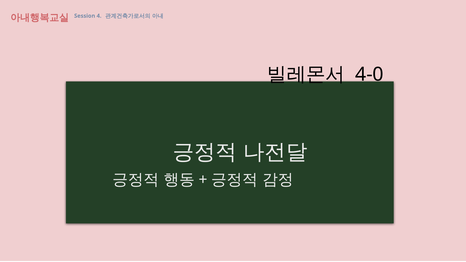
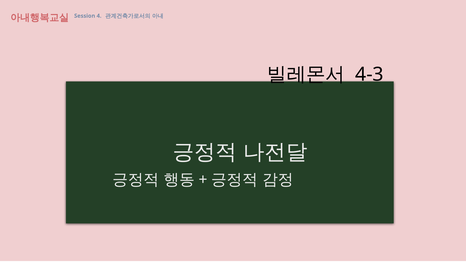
4-0: 4-0 -> 4-3
